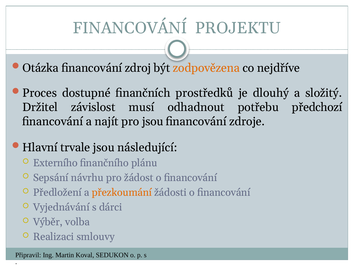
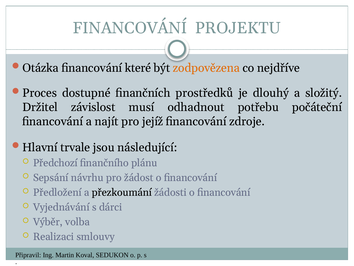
zdroj: zdroj -> které
předchozí: předchozí -> počáteční
pro jsou: jsou -> jejíž
Externího: Externího -> Předchozí
přezkoumání colour: orange -> black
